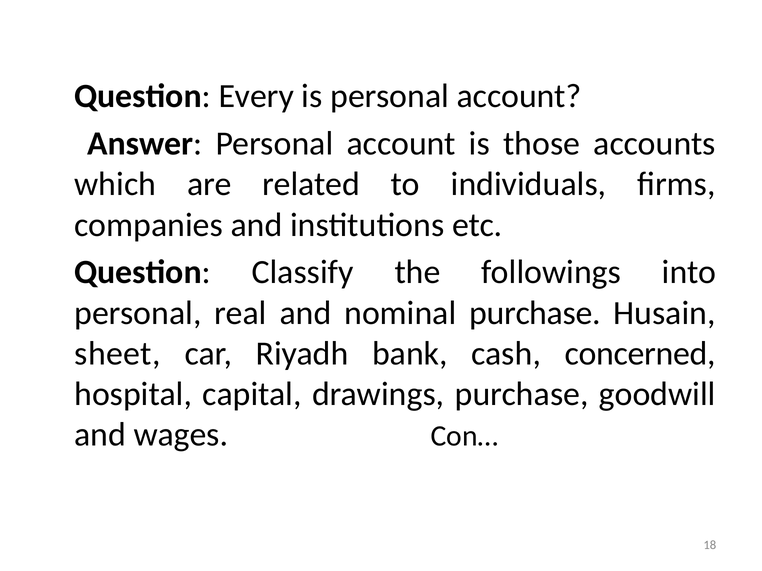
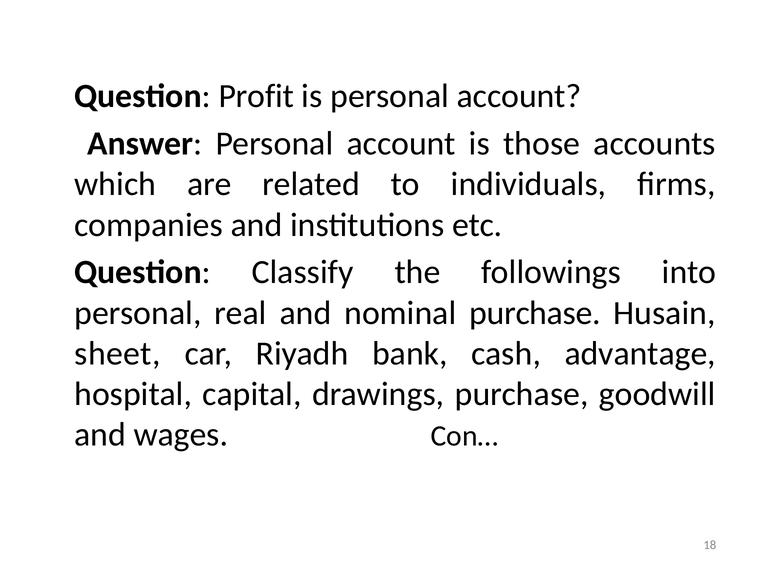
Every: Every -> Profit
concerned: concerned -> advantage
